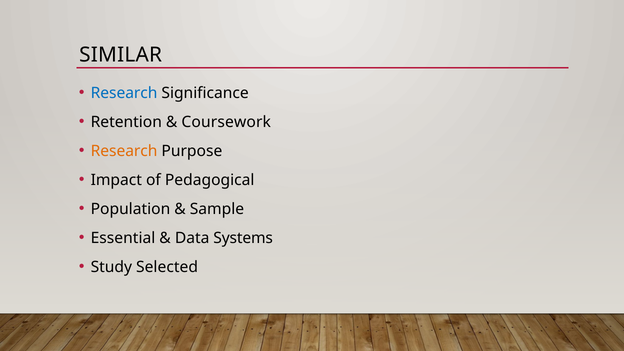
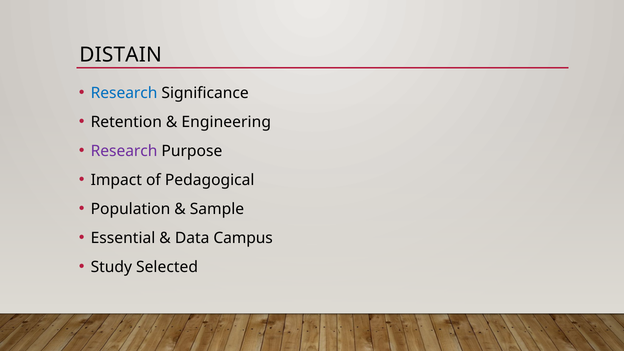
SIMILAR: SIMILAR -> DISTAIN
Coursework: Coursework -> Engineering
Research at (124, 151) colour: orange -> purple
Systems: Systems -> Campus
